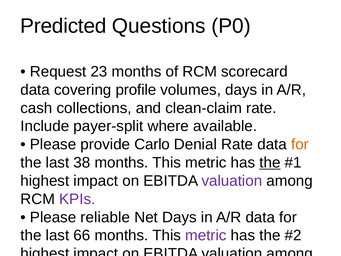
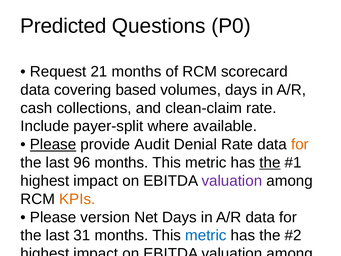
23: 23 -> 21
profile: profile -> based
Please at (53, 144) underline: none -> present
Carlo: Carlo -> Audit
38: 38 -> 96
KPIs at (77, 199) colour: purple -> orange
reliable: reliable -> version
66: 66 -> 31
metric at (206, 235) colour: purple -> blue
